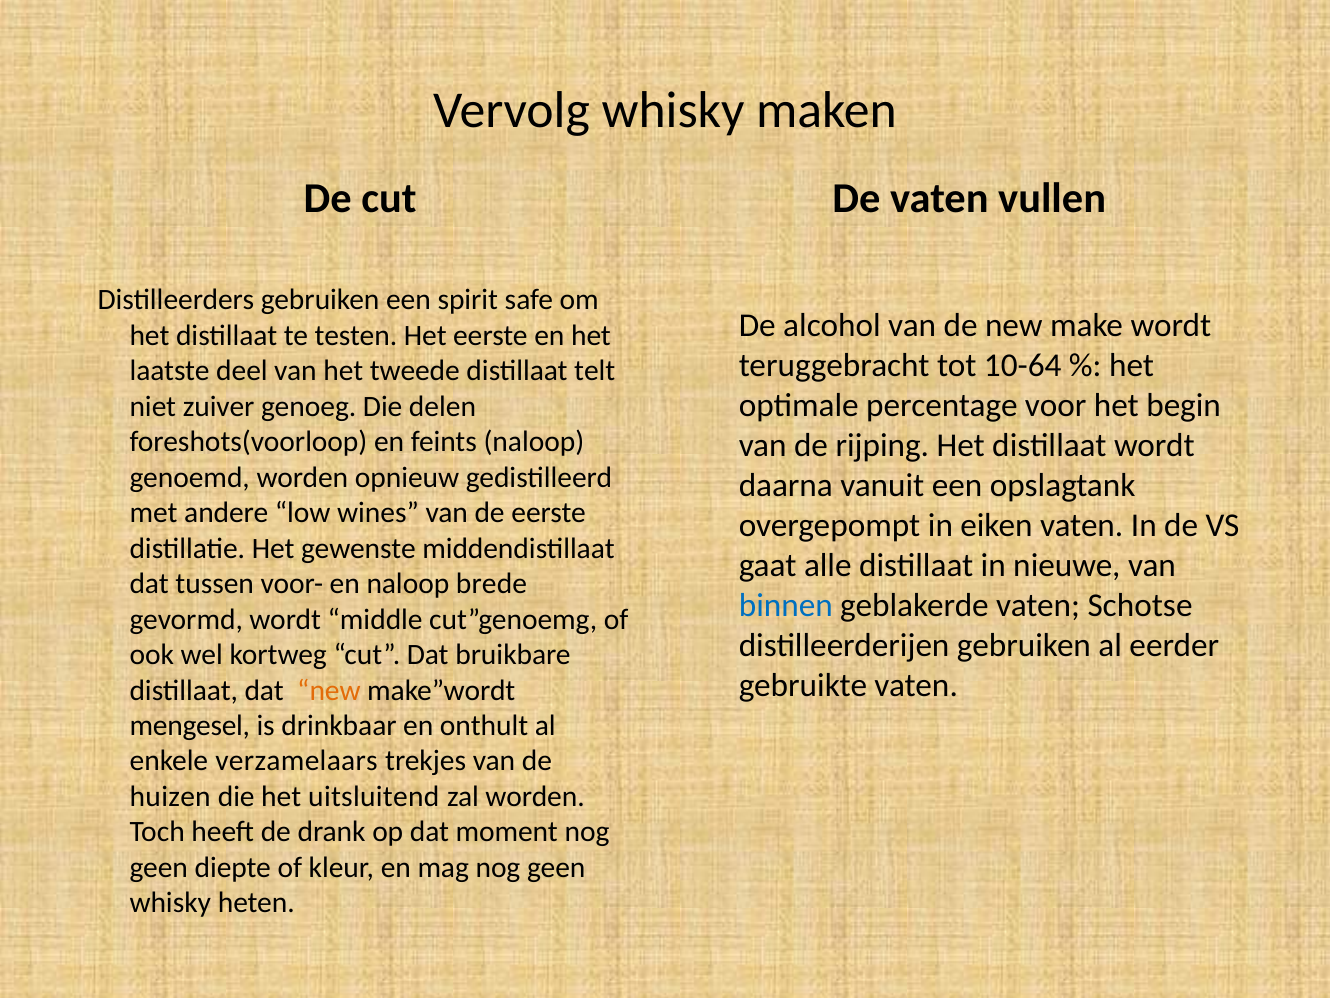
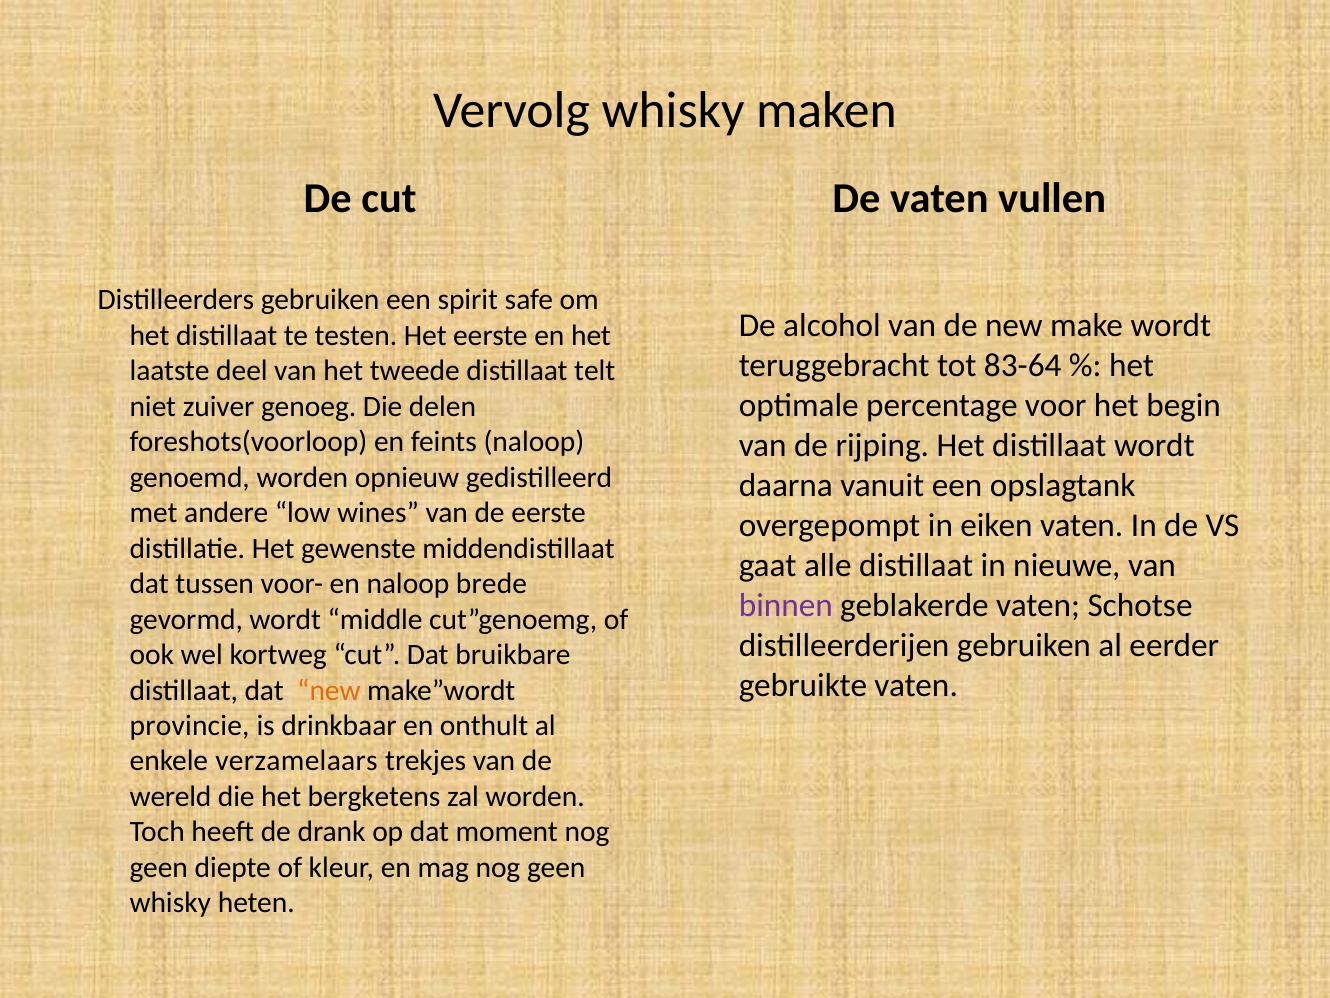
10-64: 10-64 -> 83-64
binnen colour: blue -> purple
mengesel: mengesel -> provincie
huizen: huizen -> wereld
uitsluitend: uitsluitend -> bergketens
